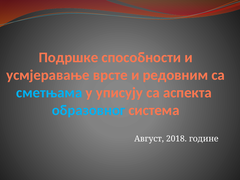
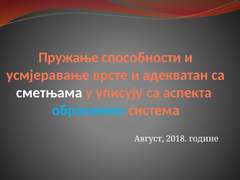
Подршке: Подршке -> Пружање
редовним: редовним -> адекватан
сметњама colour: light blue -> white
